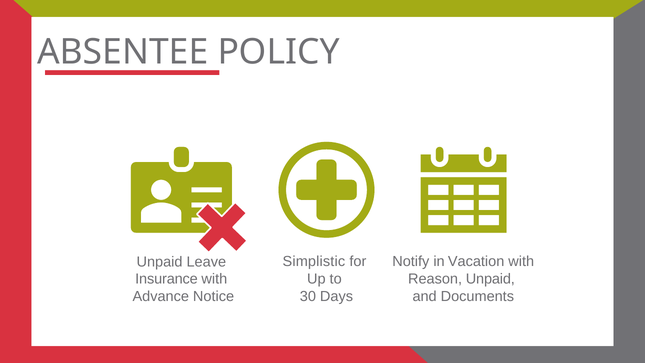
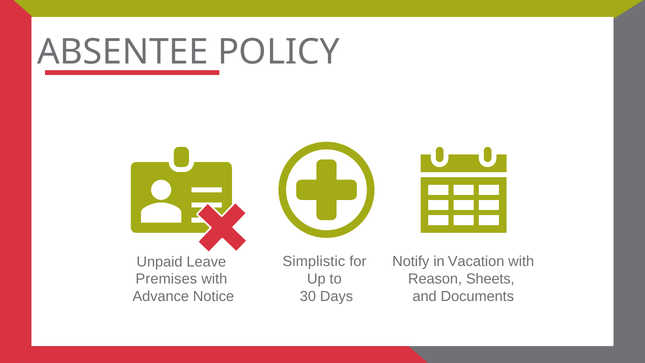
Reason Unpaid: Unpaid -> Sheets
Insurance: Insurance -> Premises
